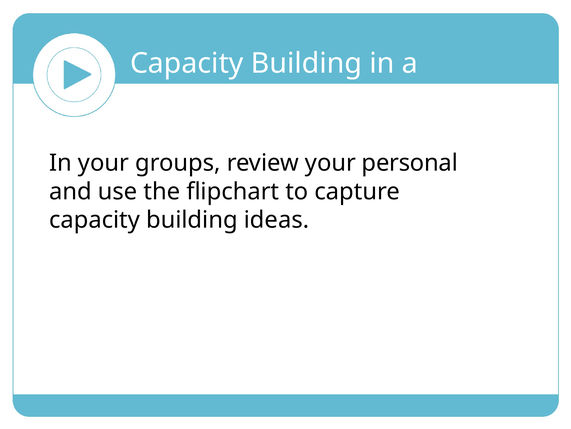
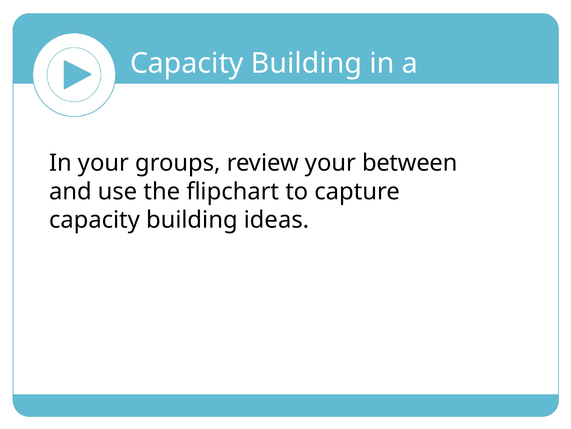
personal: personal -> between
